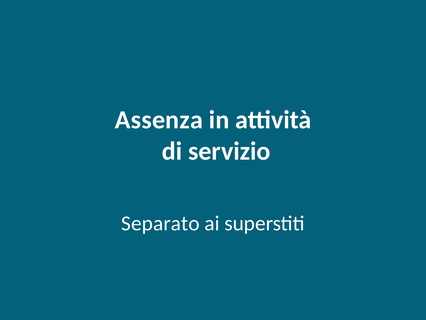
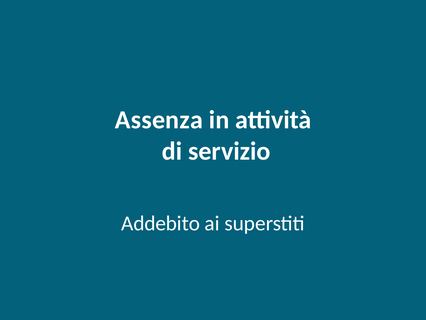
Separato: Separato -> Addebito
